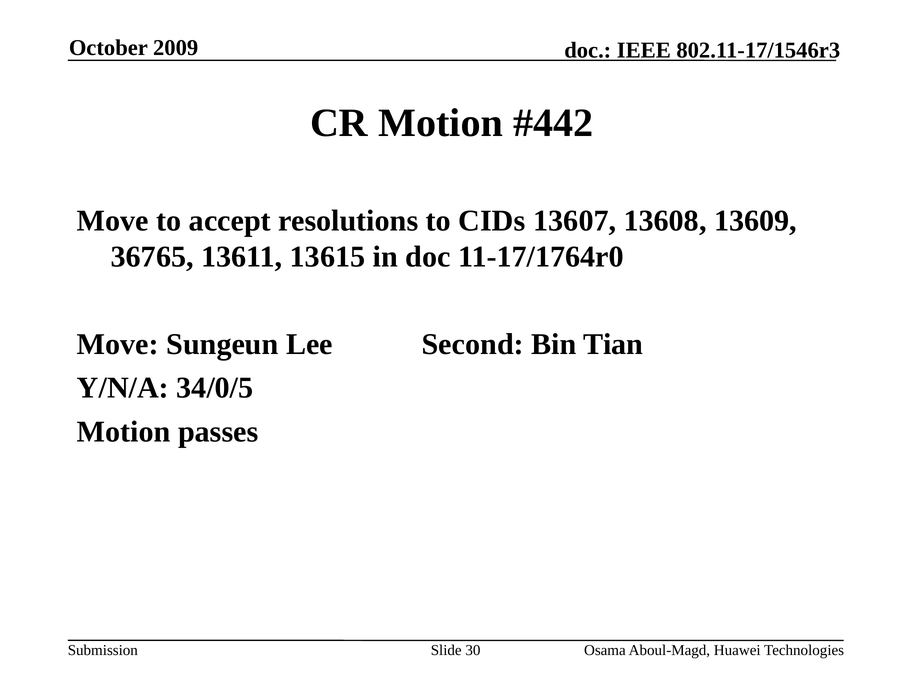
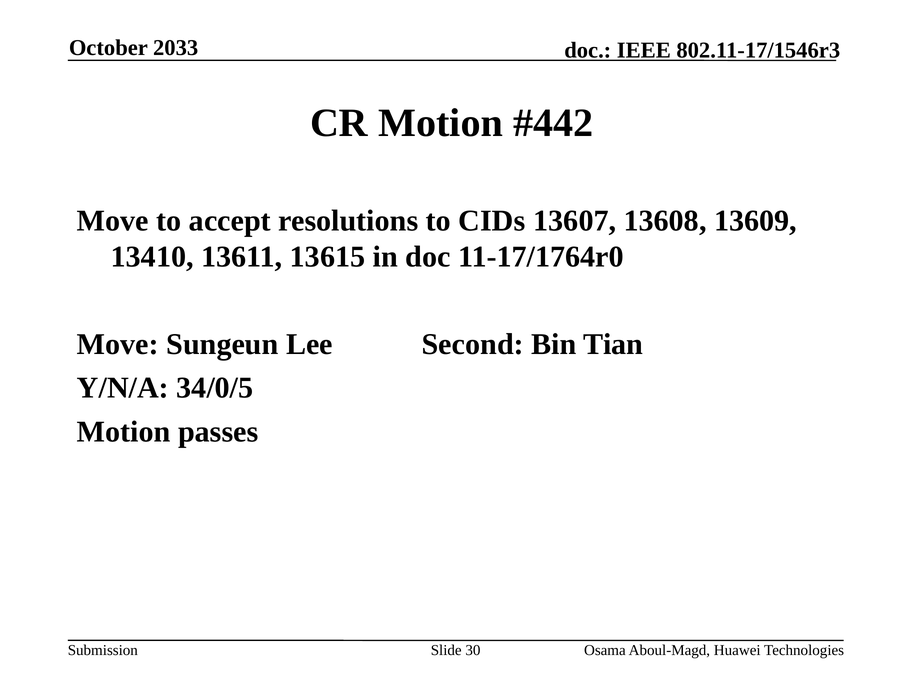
2009: 2009 -> 2033
36765: 36765 -> 13410
